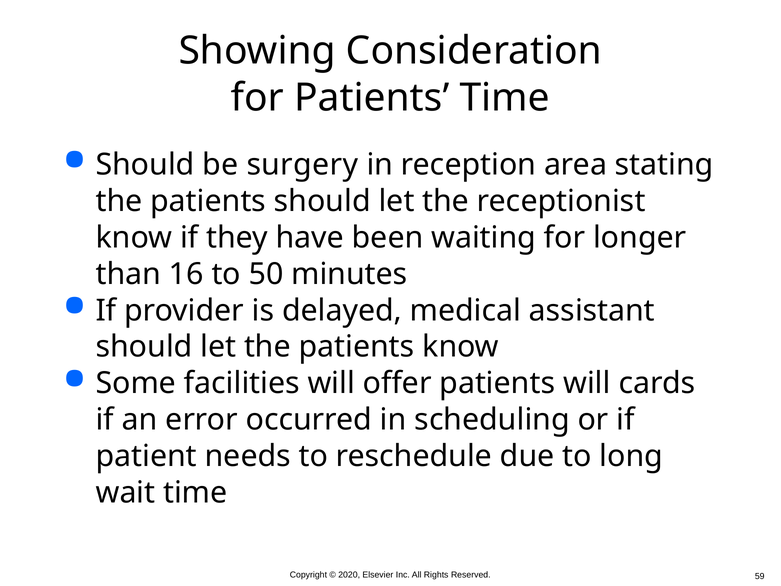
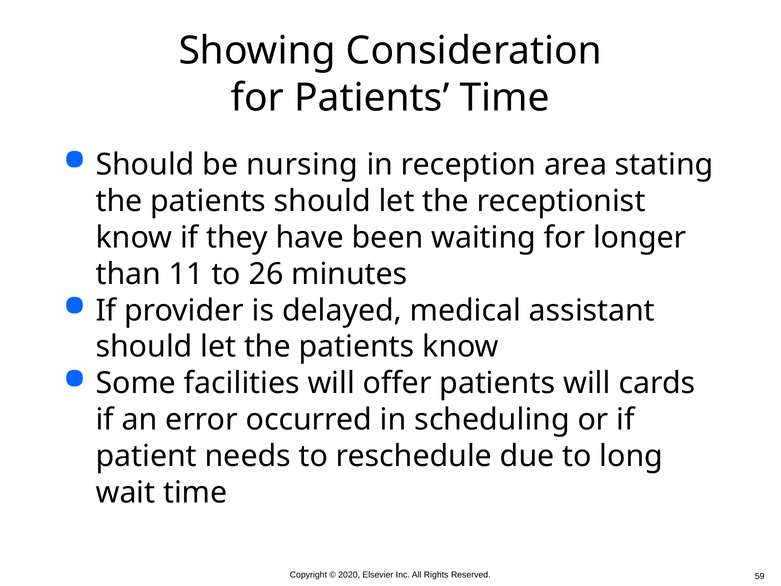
surgery: surgery -> nursing
16: 16 -> 11
50: 50 -> 26
